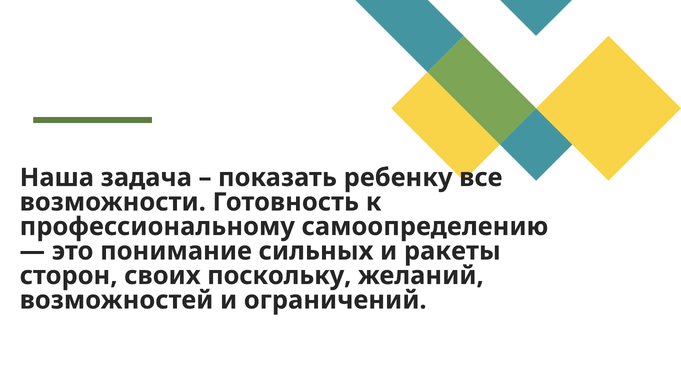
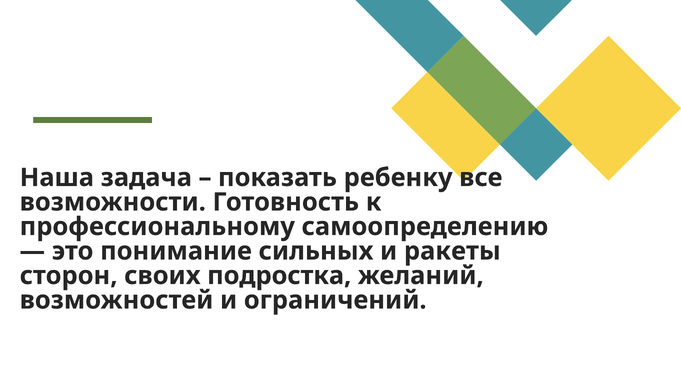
поскольку: поскольку -> подростка
